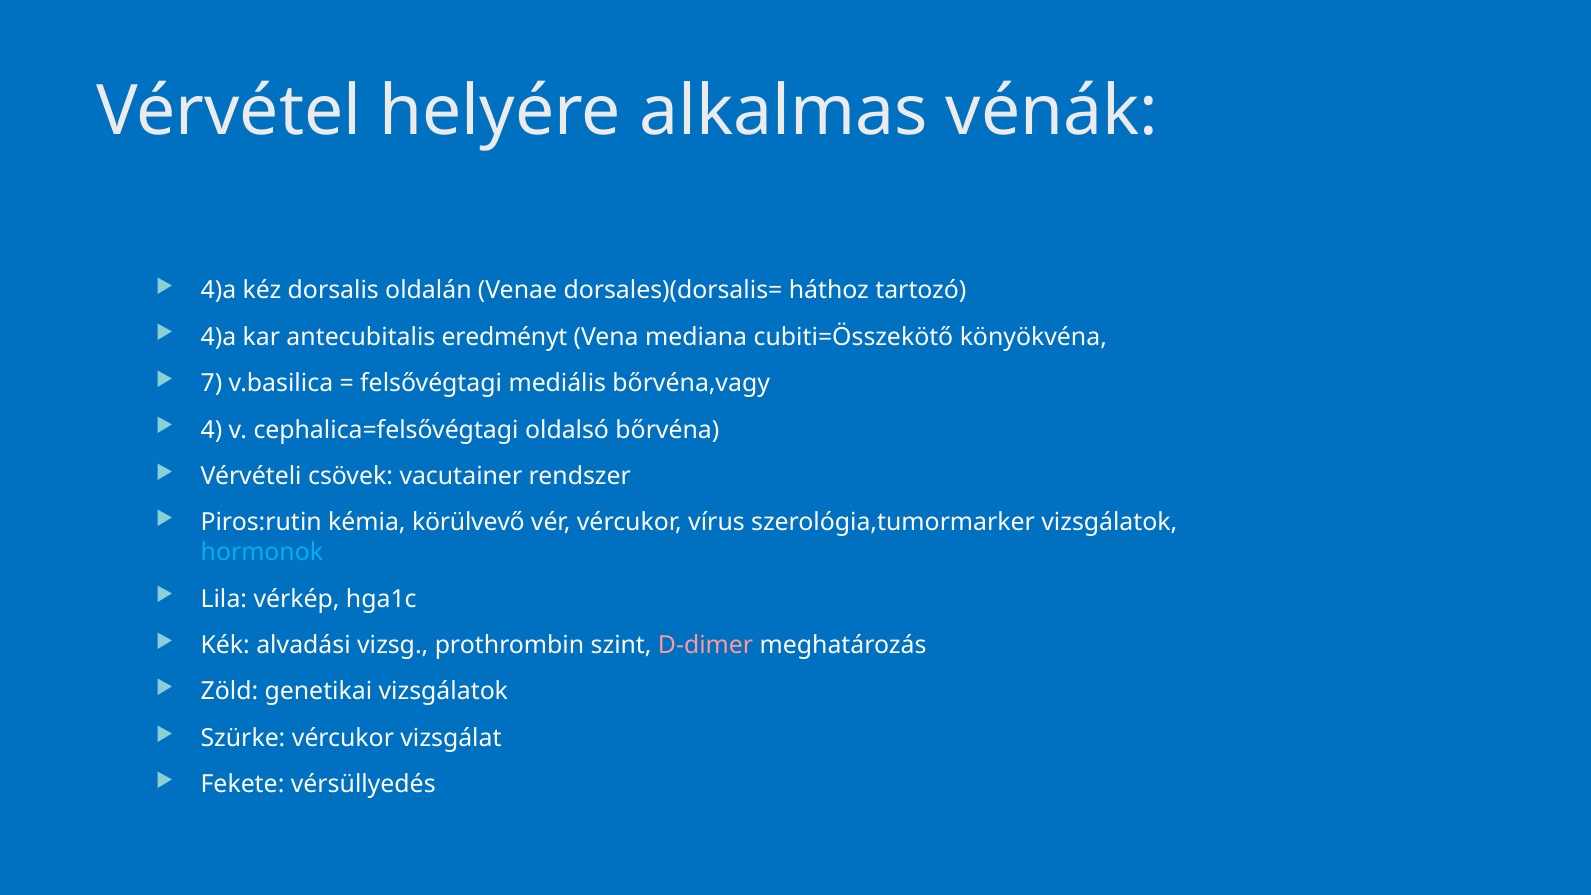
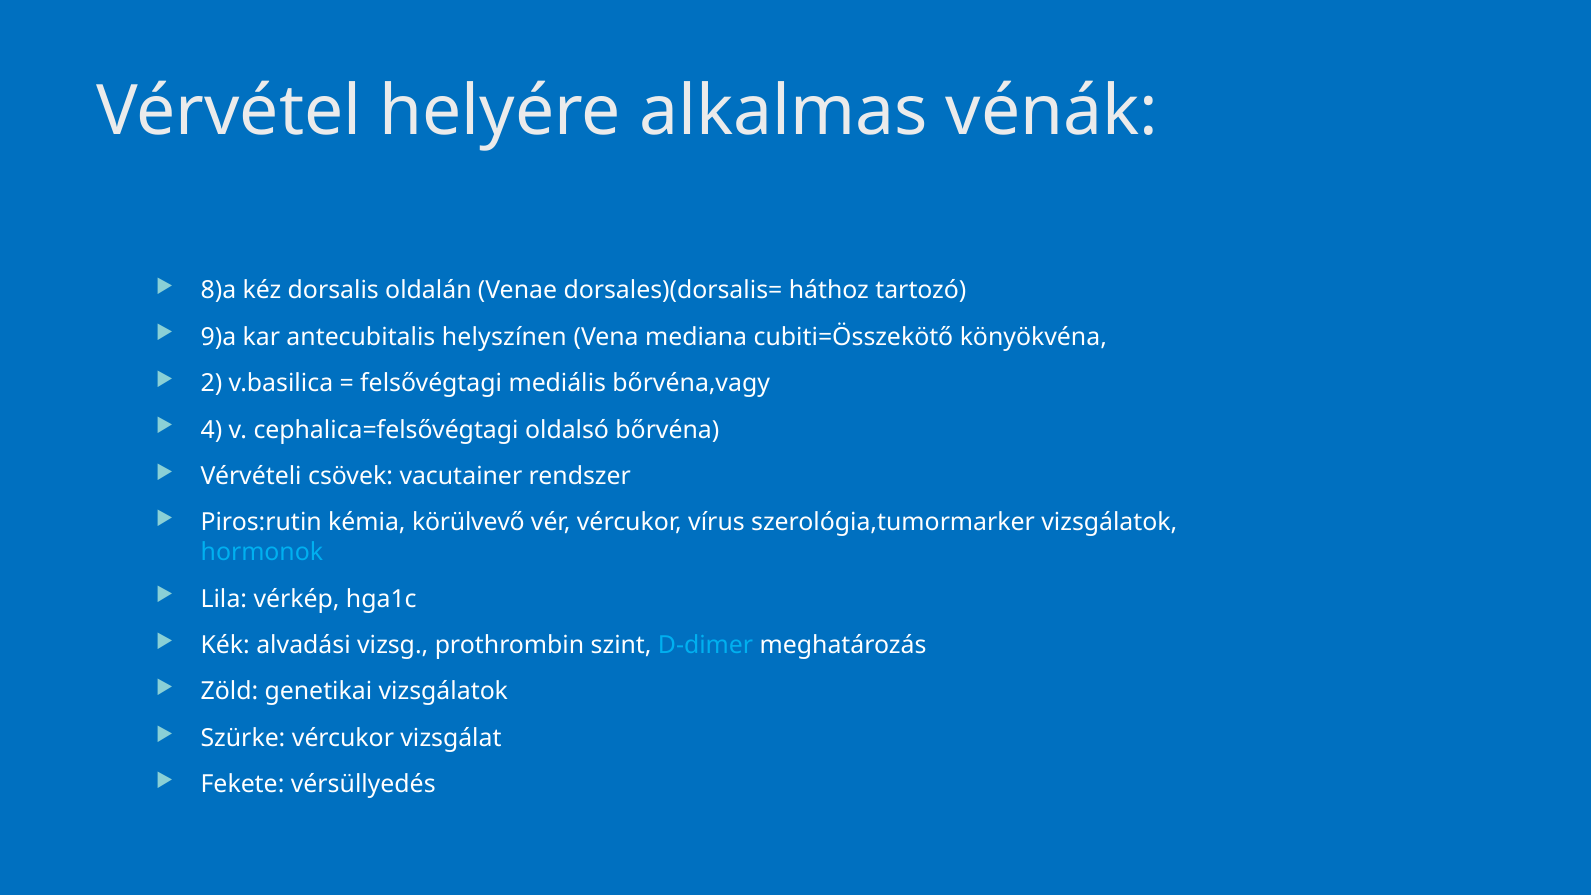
4)a at (218, 291): 4)a -> 8)a
4)a at (218, 337): 4)a -> 9)a
eredményt: eredményt -> helyszínen
7: 7 -> 2
D-dimer colour: pink -> light blue
